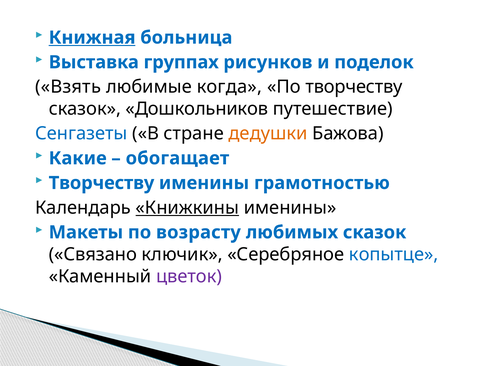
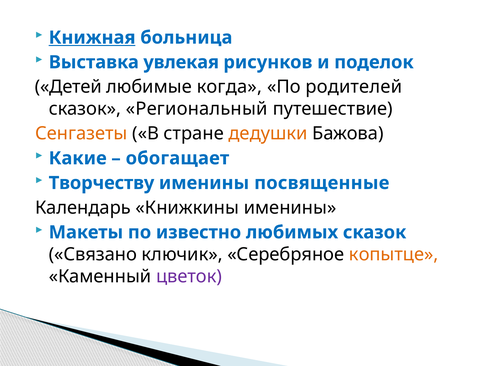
группах: группах -> увлекая
Взять: Взять -> Детей
По творчеству: творчеству -> родителей
Дошкольников: Дошкольников -> Региональный
Сенгазеты colour: blue -> orange
грамотностью: грамотностью -> посвященные
Книжкины underline: present -> none
возрасту: возрасту -> известно
копытце colour: blue -> orange
